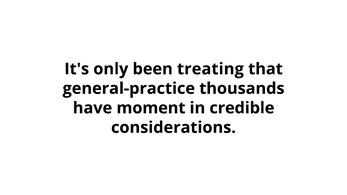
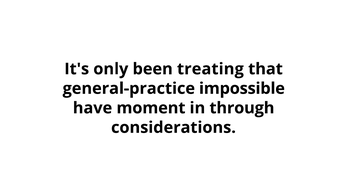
thousands: thousands -> impossible
credible: credible -> through
